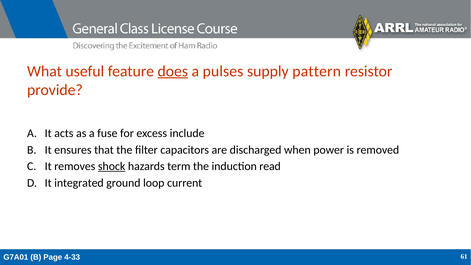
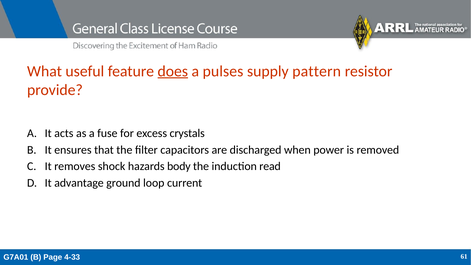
include: include -> crystals
shock underline: present -> none
term: term -> body
integrated: integrated -> advantage
